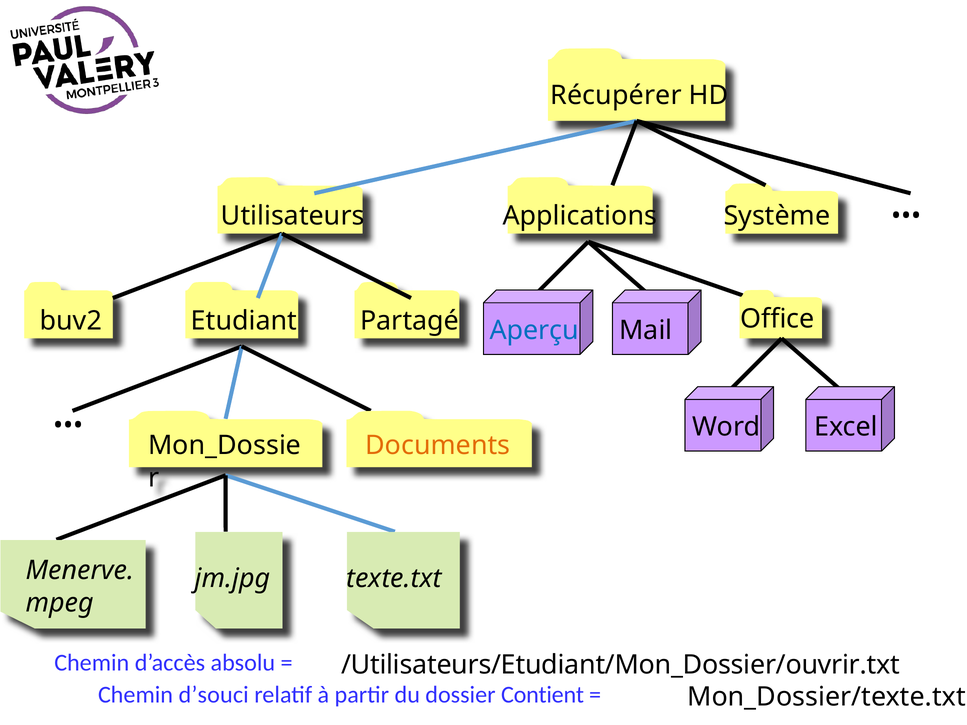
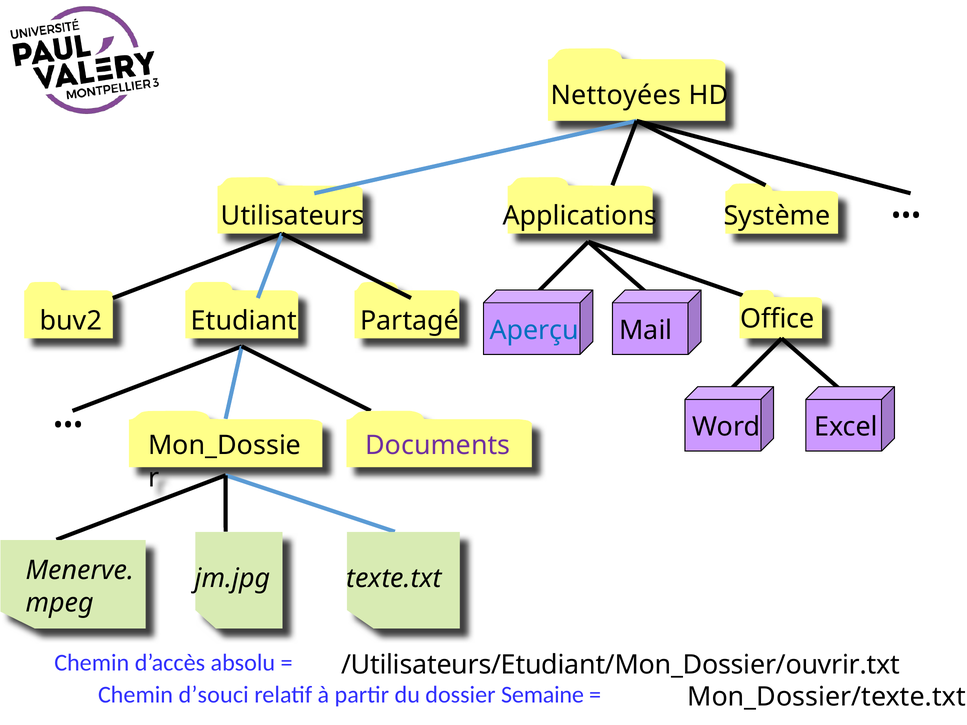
Récupérer: Récupérer -> Nettoyées
Documents colour: orange -> purple
Contient: Contient -> Semaine
